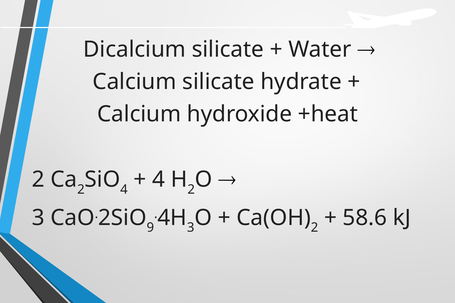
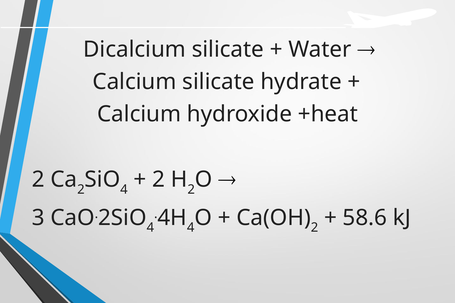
4 at (159, 180): 4 -> 2
9 at (150, 228): 9 -> 4
3 at (191, 228): 3 -> 4
